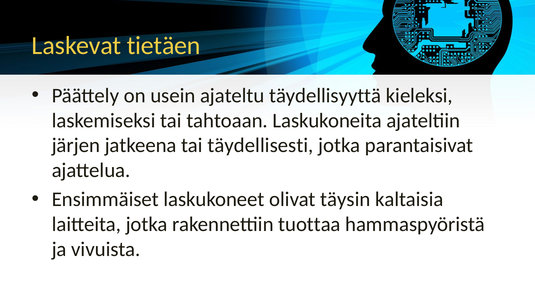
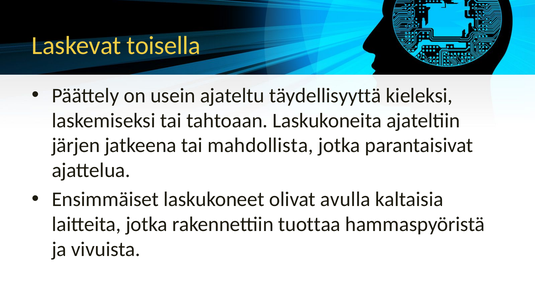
tietäen: tietäen -> toisella
täydellisesti: täydellisesti -> mahdollista
täysin: täysin -> avulla
